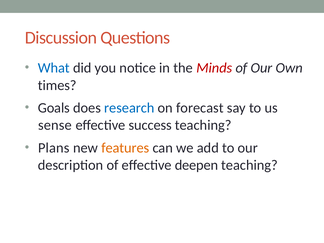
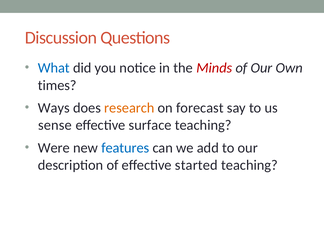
Goals: Goals -> Ways
research colour: blue -> orange
success: success -> surface
Plans: Plans -> Were
features colour: orange -> blue
deepen: deepen -> started
